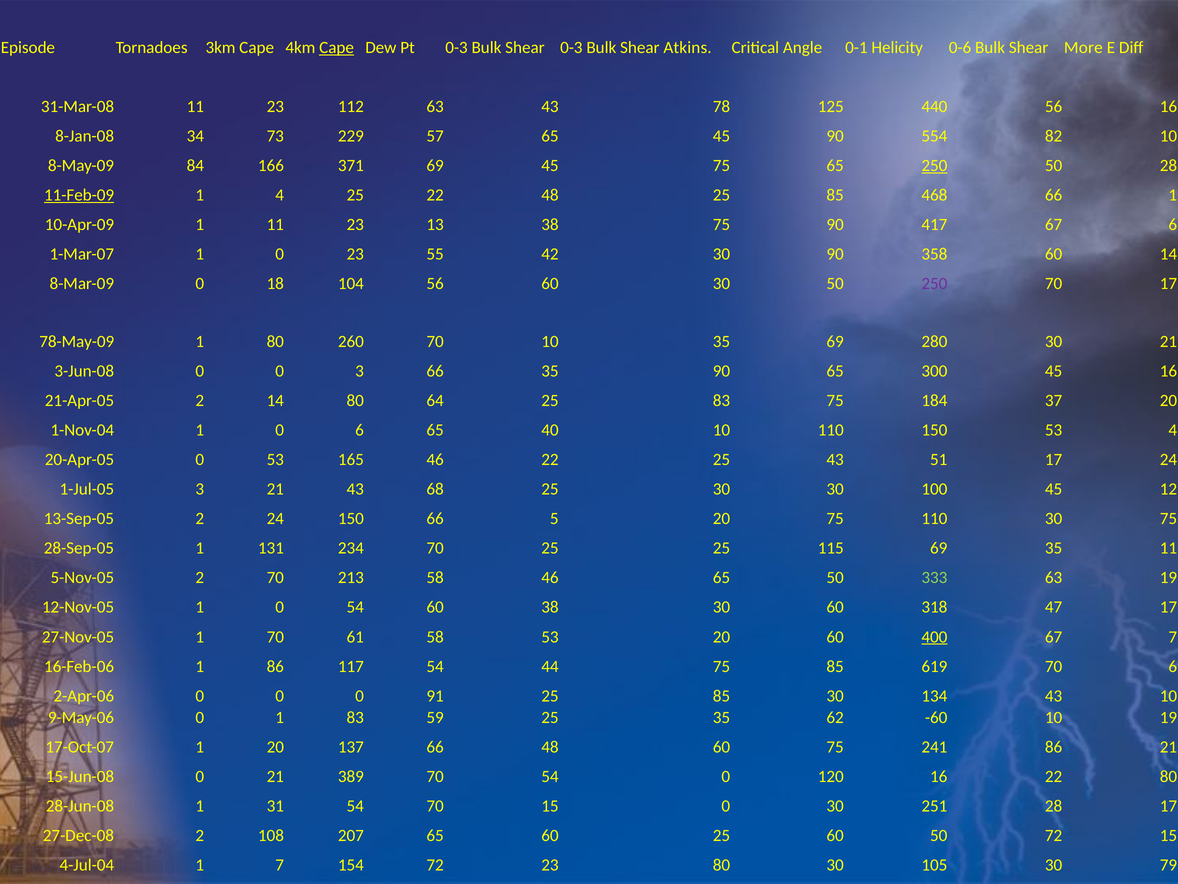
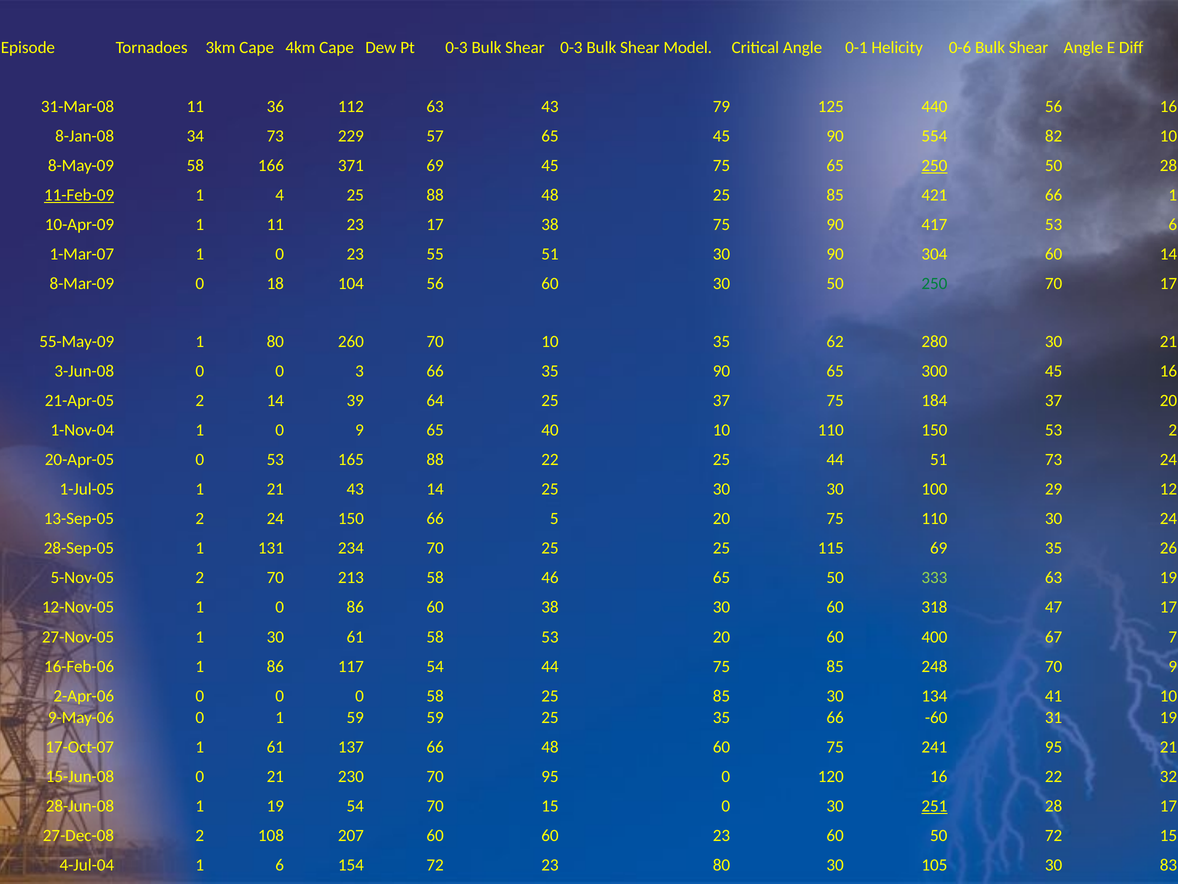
Cape at (337, 48) underline: present -> none
Atkins: Atkins -> Model
Shear More: More -> Angle
31-Mar-08 11 23: 23 -> 36
78: 78 -> 79
8-May-09 84: 84 -> 58
25 22: 22 -> 88
468: 468 -> 421
23 13: 13 -> 17
417 67: 67 -> 53
55 42: 42 -> 51
358: 358 -> 304
250 at (934, 284) colour: purple -> green
78-May-09: 78-May-09 -> 55-May-09
35 69: 69 -> 62
14 80: 80 -> 39
25 83: 83 -> 37
0 6: 6 -> 9
53 4: 4 -> 2
165 46: 46 -> 88
25 43: 43 -> 44
51 17: 17 -> 73
1-Jul-05 3: 3 -> 1
43 68: 68 -> 14
100 45: 45 -> 29
30 75: 75 -> 24
35 11: 11 -> 26
0 54: 54 -> 86
1 70: 70 -> 30
400 underline: present -> none
619: 619 -> 248
70 6: 6 -> 9
0 91: 91 -> 58
134 43: 43 -> 41
1 83: 83 -> 59
35 62: 62 -> 66
-60 10: 10 -> 31
1 20: 20 -> 61
241 86: 86 -> 95
389: 389 -> 230
70 54: 54 -> 95
22 80: 80 -> 32
1 31: 31 -> 19
251 underline: none -> present
207 65: 65 -> 60
60 25: 25 -> 23
1 7: 7 -> 6
79: 79 -> 83
